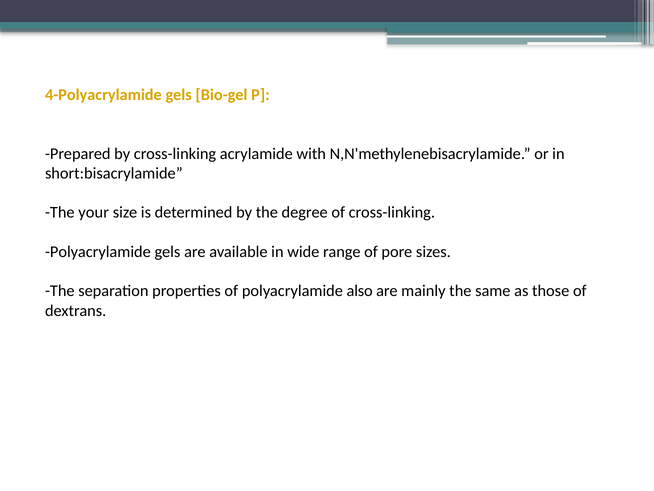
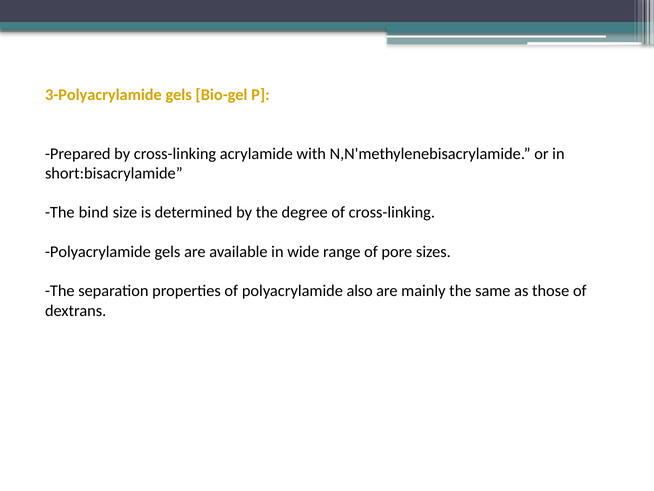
4-Polyacrylamide: 4-Polyacrylamide -> 3-Polyacrylamide
your: your -> bind
